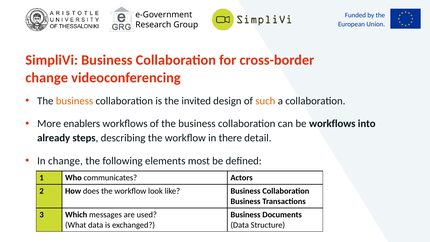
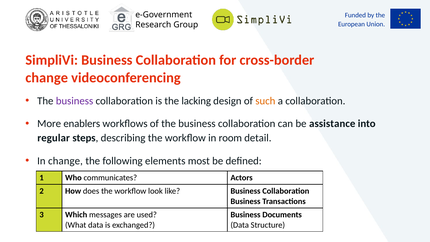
business at (75, 101) colour: orange -> purple
invited: invited -> lacking
be workflows: workflows -> assistance
already: already -> regular
there: there -> room
